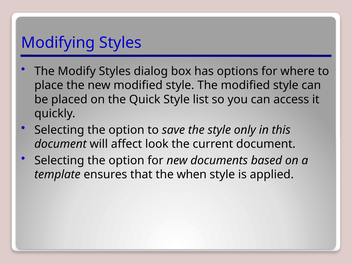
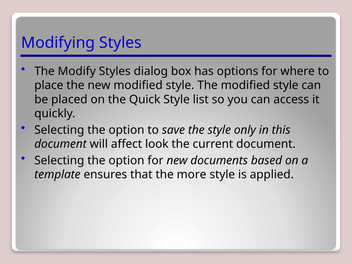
when: when -> more
